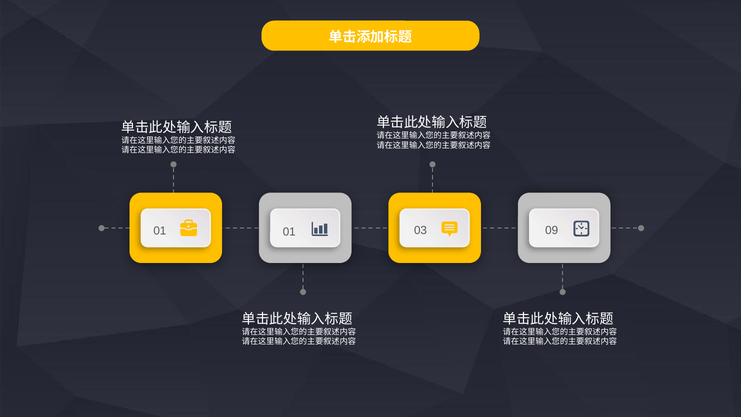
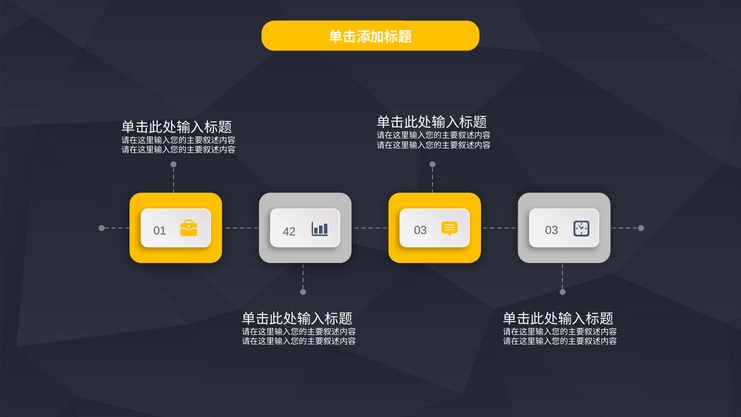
01 01: 01 -> 42
03 09: 09 -> 03
